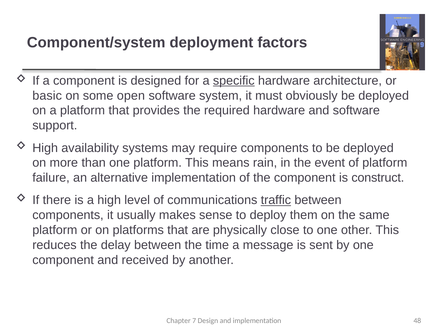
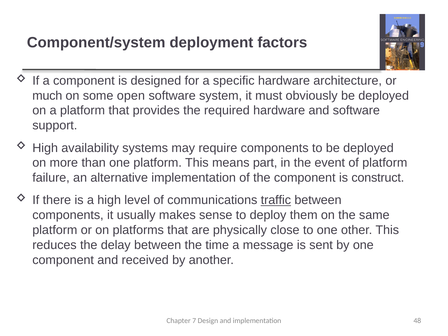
specific underline: present -> none
basic: basic -> much
rain: rain -> part
